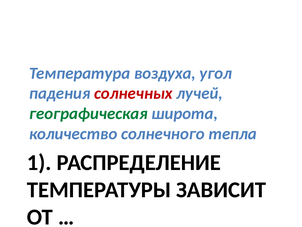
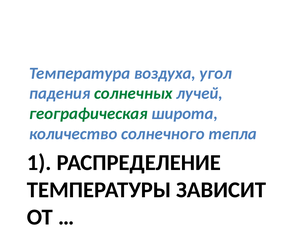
солнечных colour: red -> green
